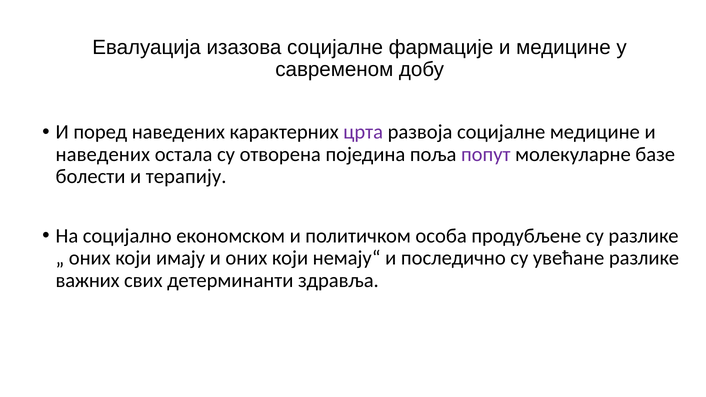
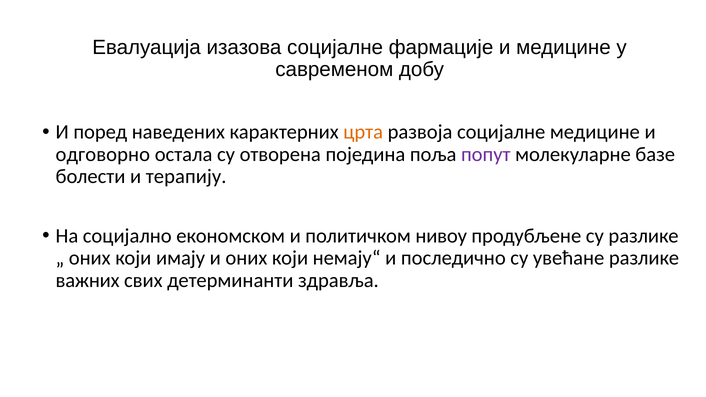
црта colour: purple -> orange
наведених at (103, 154): наведених -> одговорно
особа: особа -> нивоу
